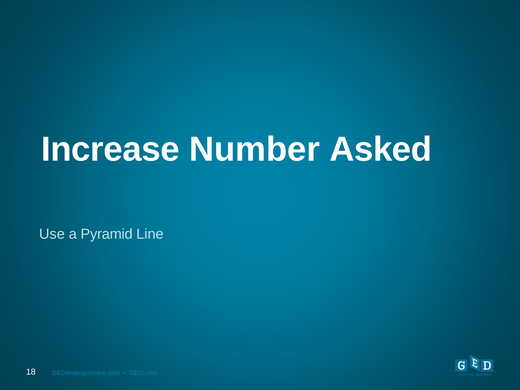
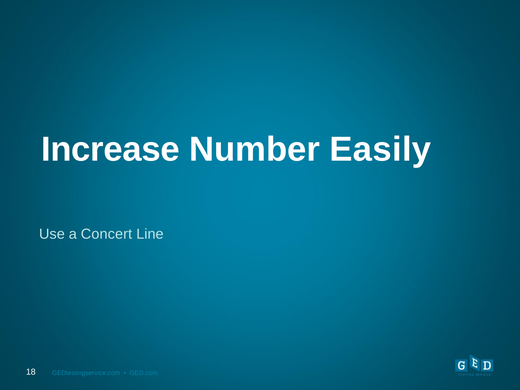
Asked: Asked -> Easily
Pyramid: Pyramid -> Concert
